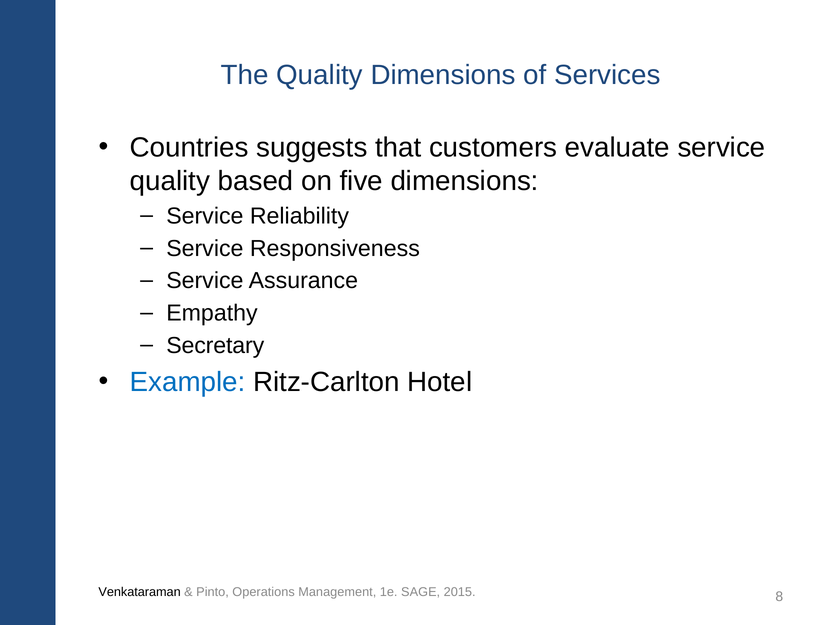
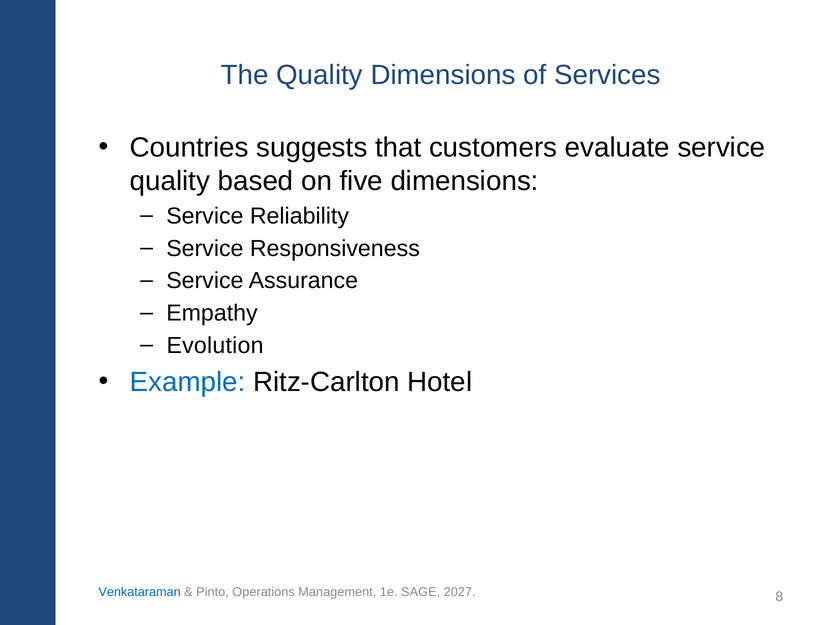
Secretary: Secretary -> Evolution
Venkataraman colour: black -> blue
2015: 2015 -> 2027
